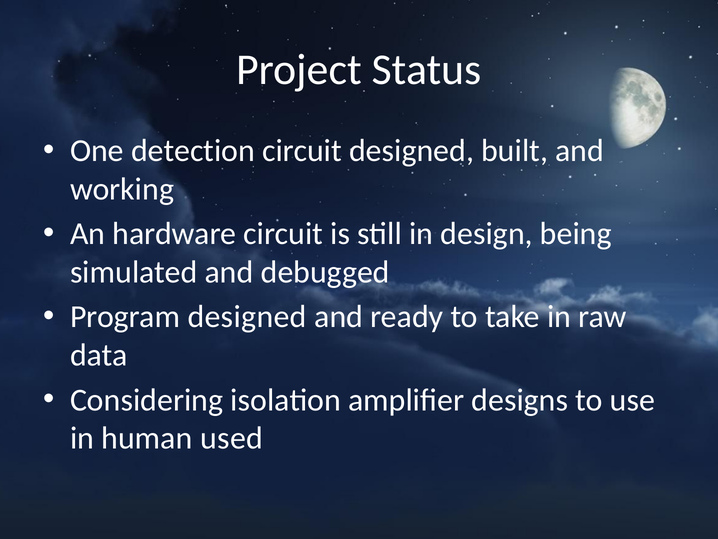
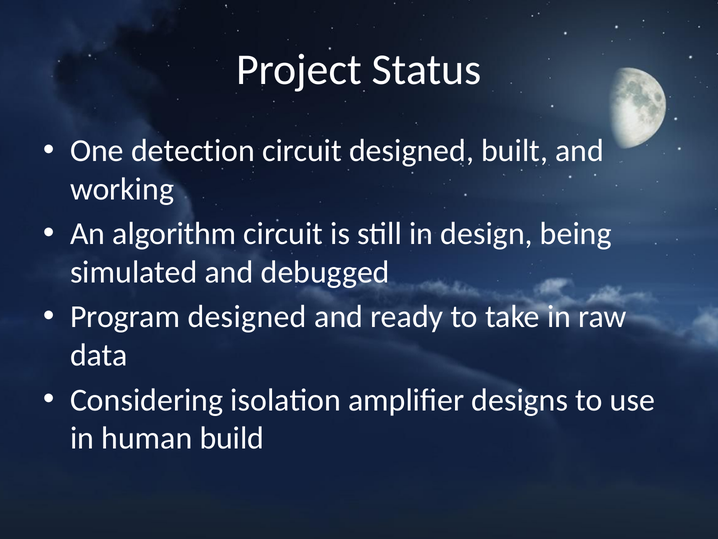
hardware: hardware -> algorithm
used: used -> build
